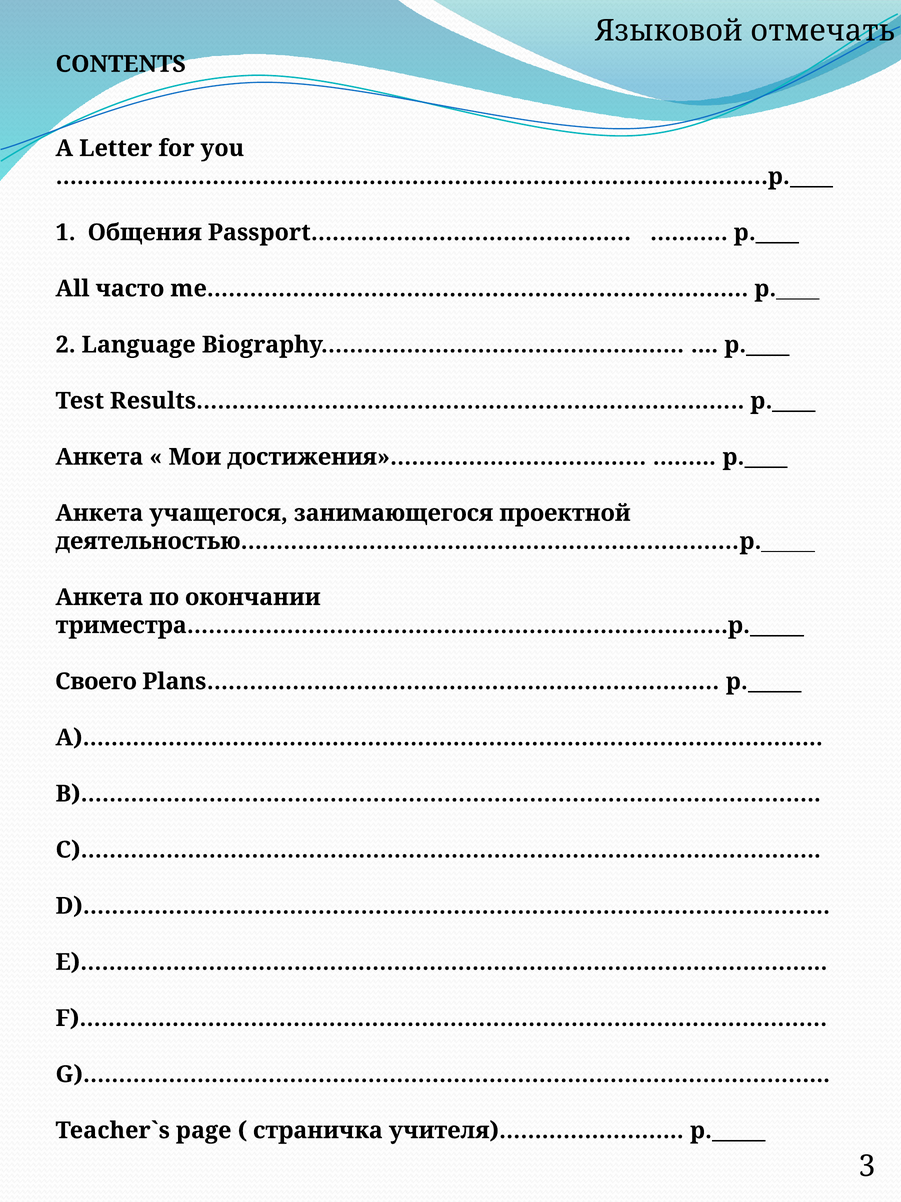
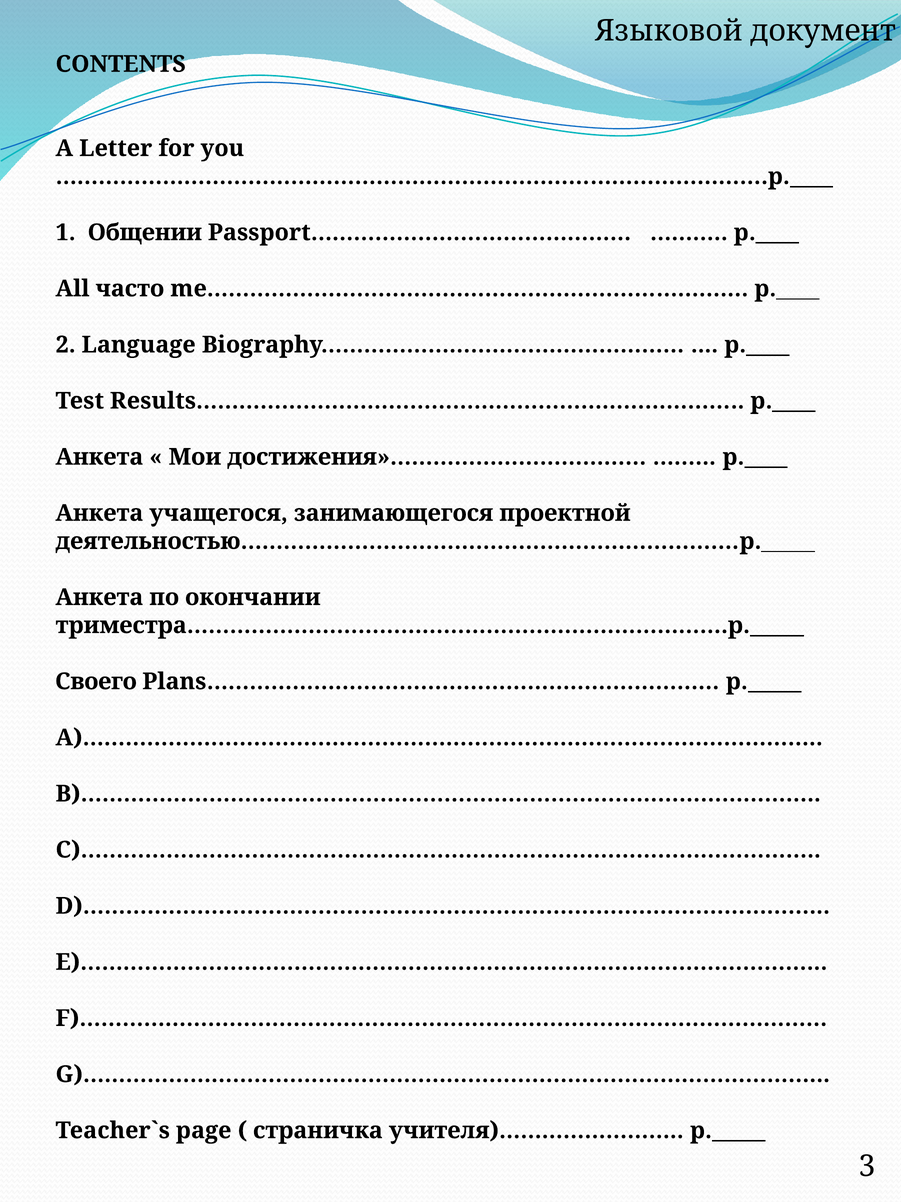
отмечать: отмечать -> документ
Общения: Общения -> Общении
